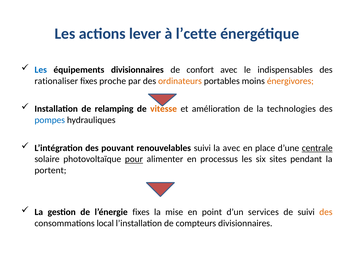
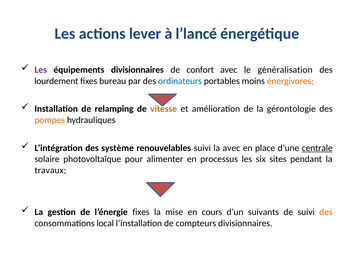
l’cette: l’cette -> l’lancé
Les at (41, 70) colour: blue -> purple
indispensables: indispensables -> généralisation
rationaliser: rationaliser -> lourdement
proche: proche -> bureau
ordinateurs colour: orange -> blue
technologies: technologies -> gérontologie
pompes colour: blue -> orange
pouvant: pouvant -> système
pour underline: present -> none
portent: portent -> travaux
point: point -> cours
services: services -> suivants
